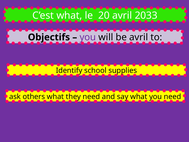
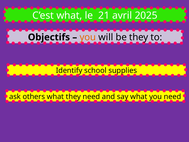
20: 20 -> 21
2033: 2033 -> 2025
you at (88, 37) colour: purple -> orange
be avril: avril -> they
